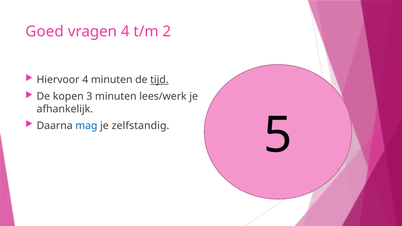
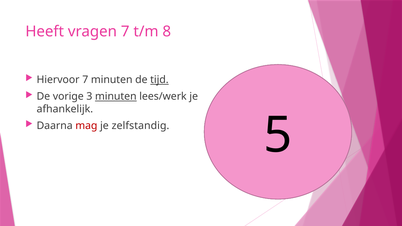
Goed: Goed -> Heeft
vragen 4: 4 -> 7
2: 2 -> 8
Hiervoor 4: 4 -> 7
kopen: kopen -> vorige
minuten at (116, 96) underline: none -> present
mag colour: blue -> red
